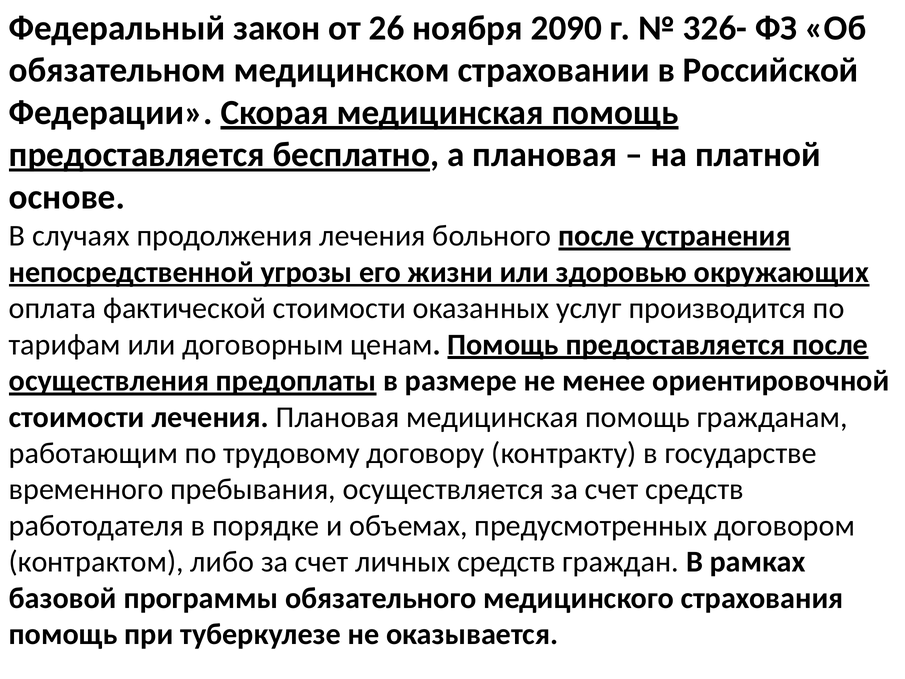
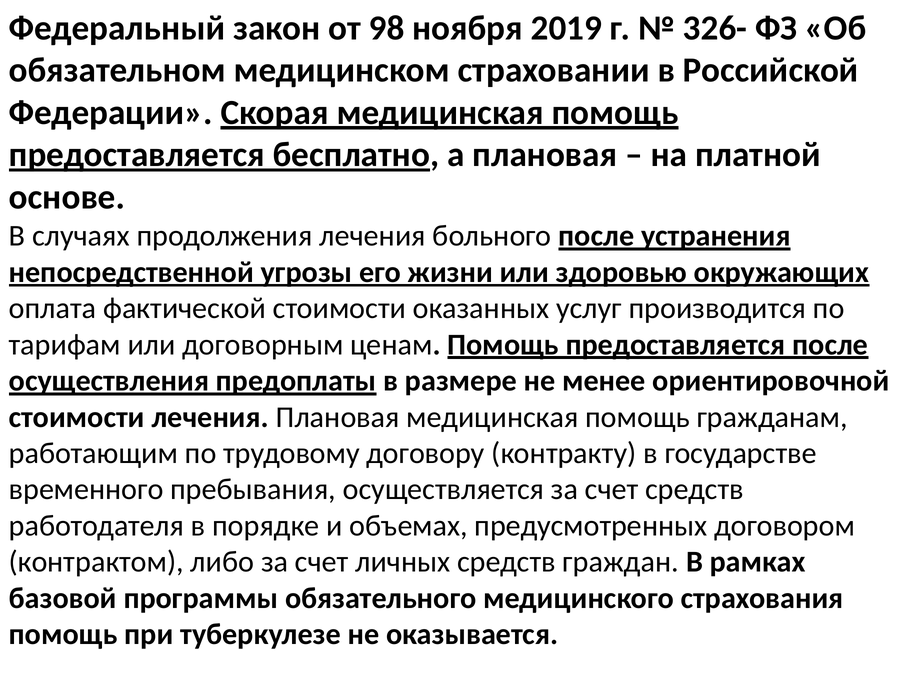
26: 26 -> 98
2090: 2090 -> 2019
